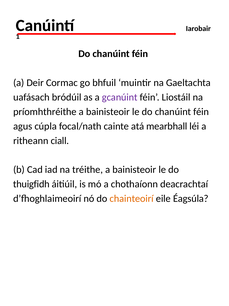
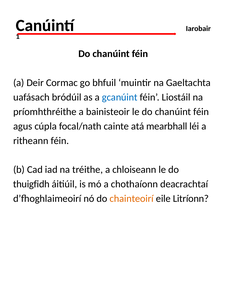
gcanúint colour: purple -> blue
ritheann ciall: ciall -> féin
tréithe a bainisteoir: bainisteoir -> chloiseann
Éagsúla: Éagsúla -> Litríonn
